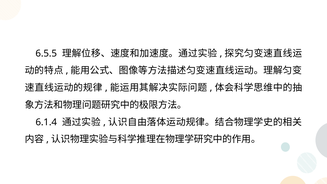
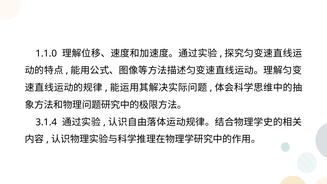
6.5.5: 6.5.5 -> 1.1.0
6.1.4: 6.1.4 -> 3.1.4
